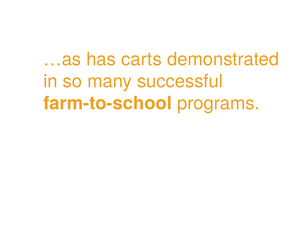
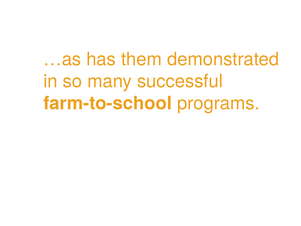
carts: carts -> them
